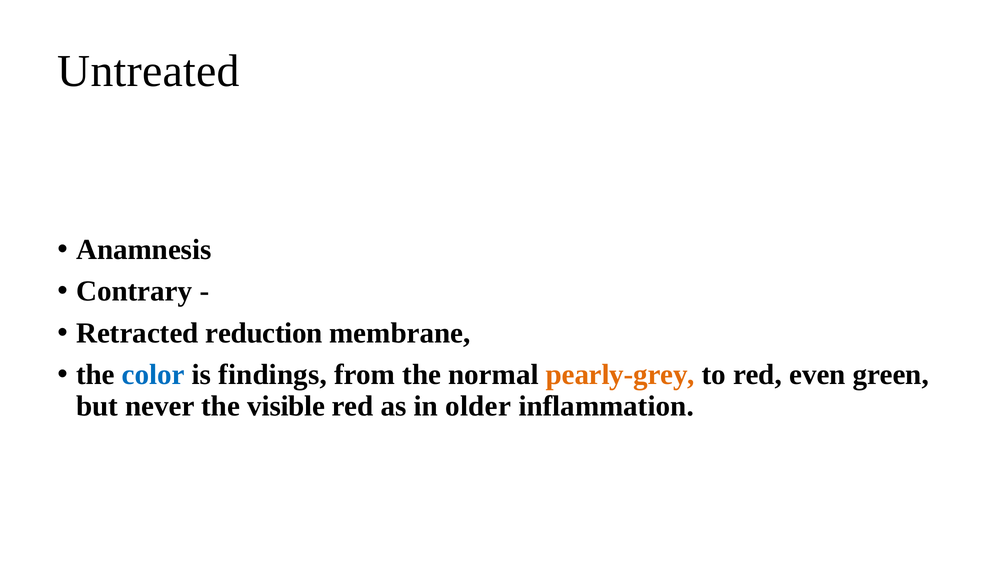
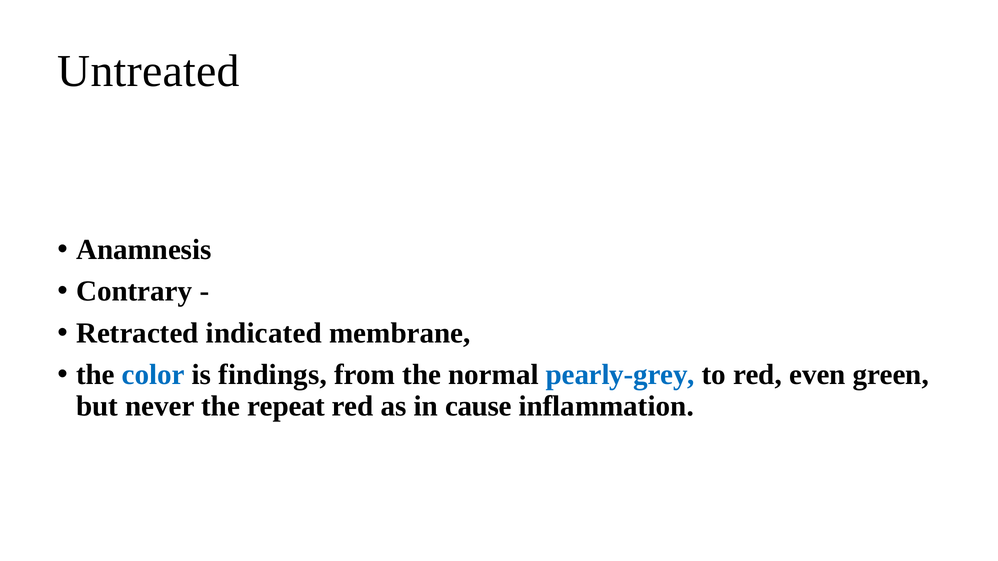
reduction: reduction -> indicated
pearly-grey colour: orange -> blue
visible: visible -> repeat
older: older -> cause
